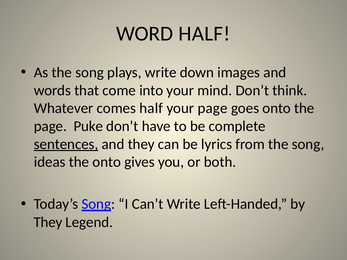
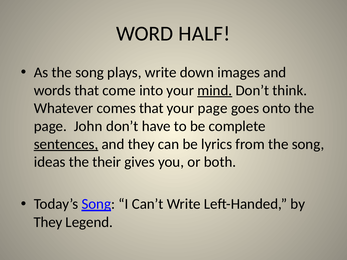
mind underline: none -> present
comes half: half -> that
Puke: Puke -> John
the onto: onto -> their
